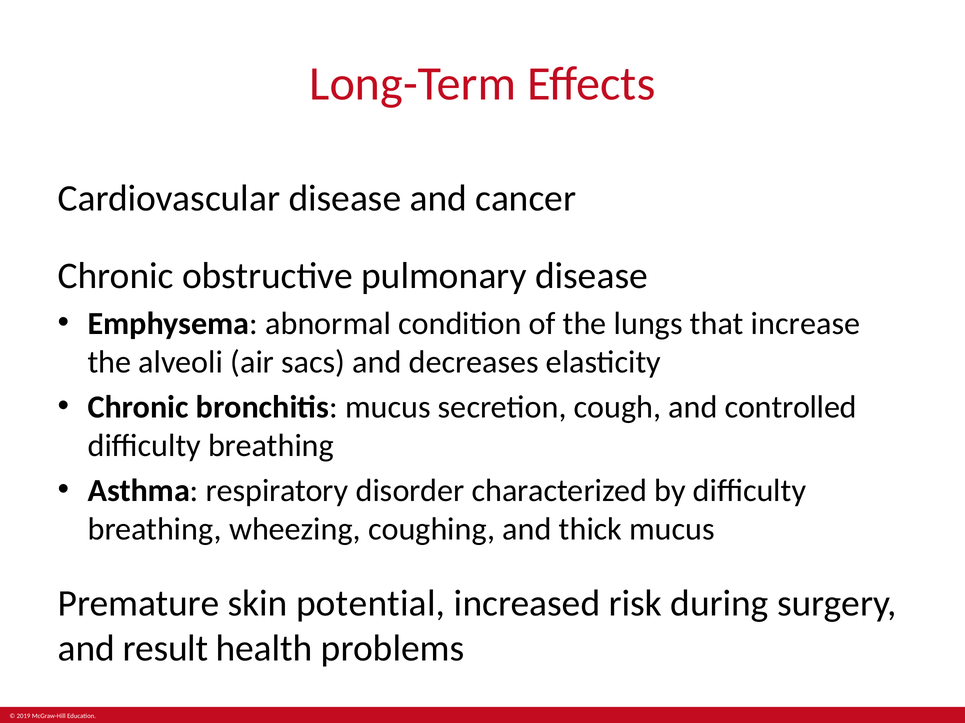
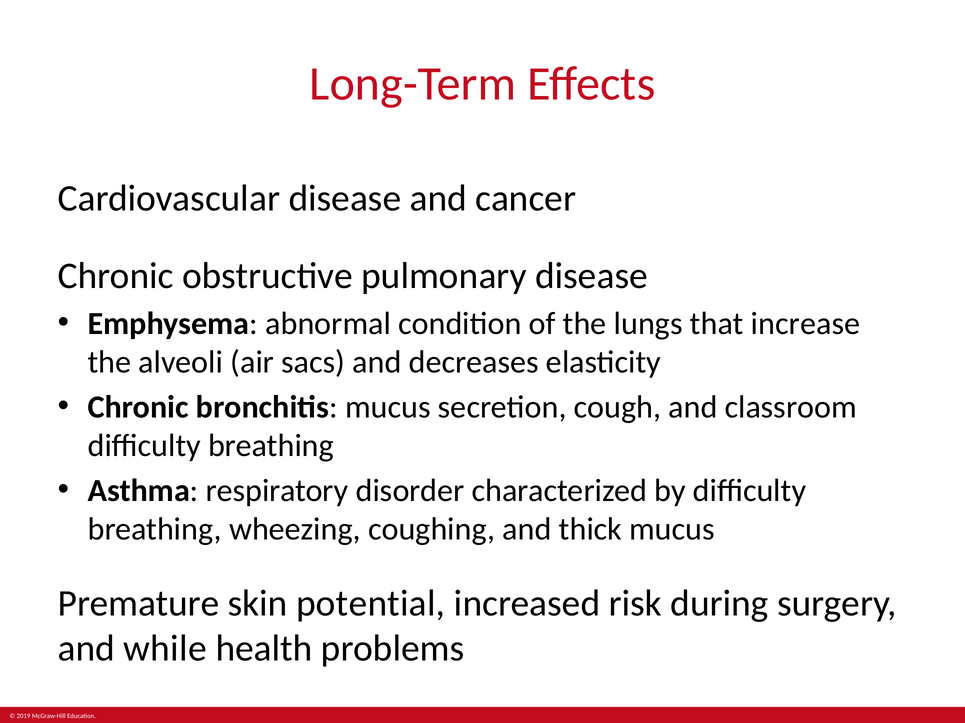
controlled: controlled -> classroom
result: result -> while
